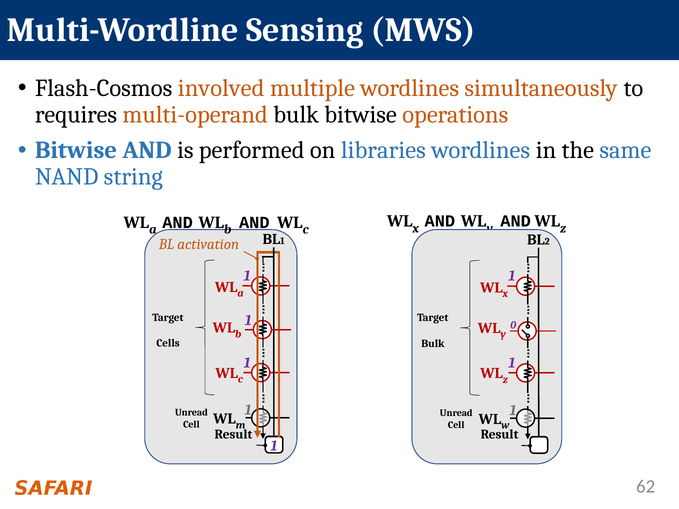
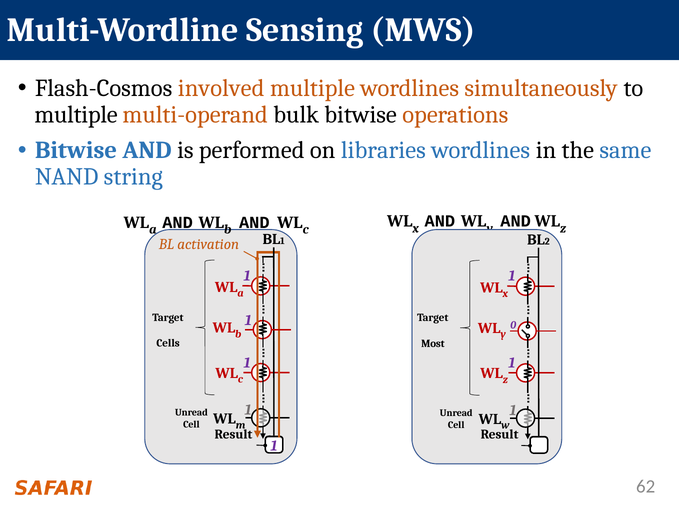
requires at (76, 115): requires -> multiple
Bulk at (433, 344): Bulk -> Most
